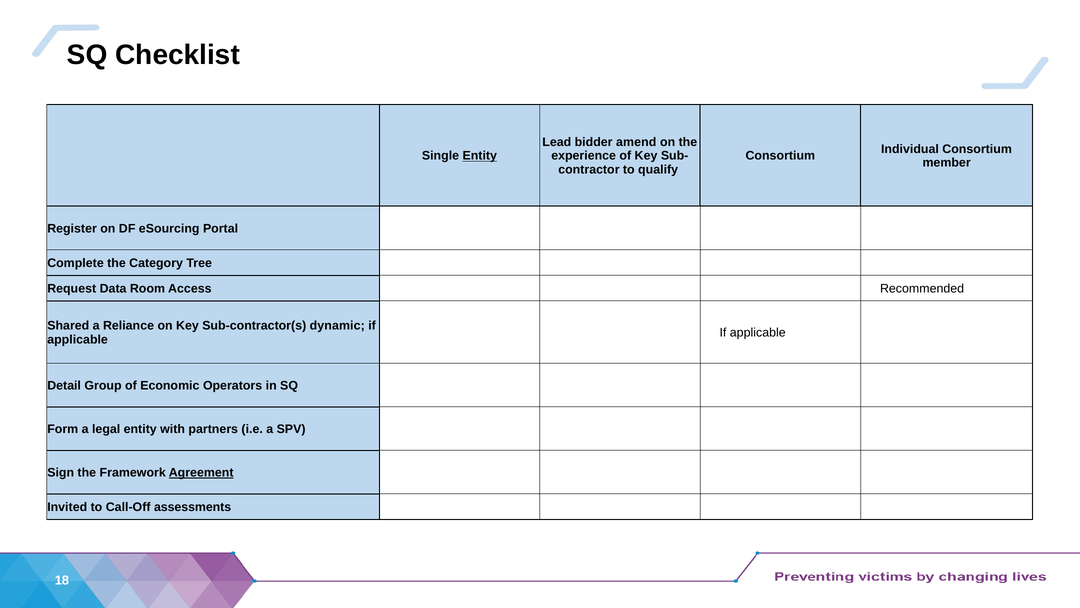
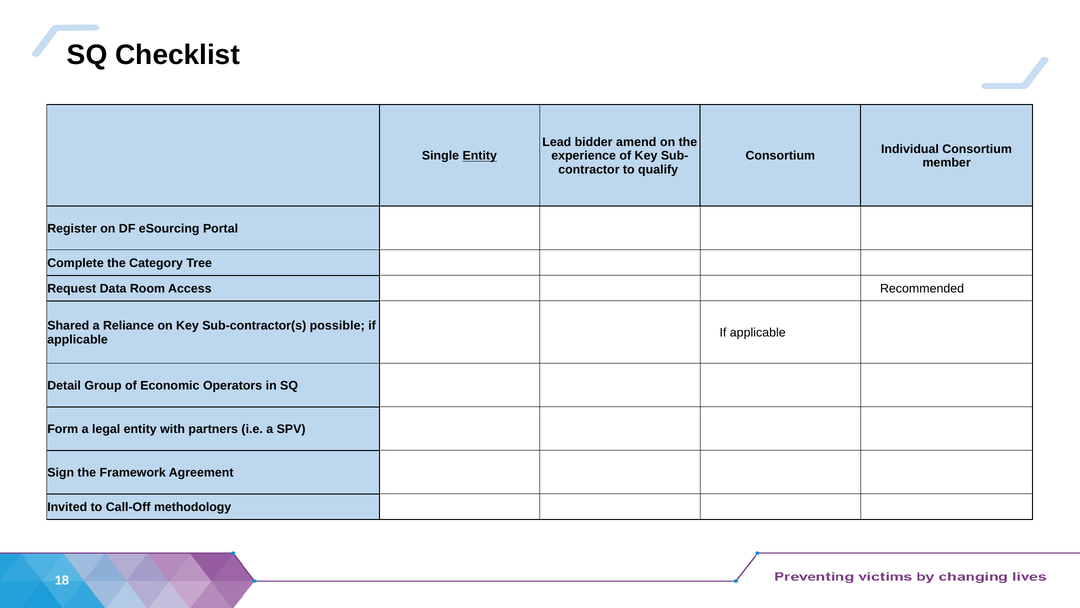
dynamic: dynamic -> possible
Agreement underline: present -> none
assessments: assessments -> methodology
